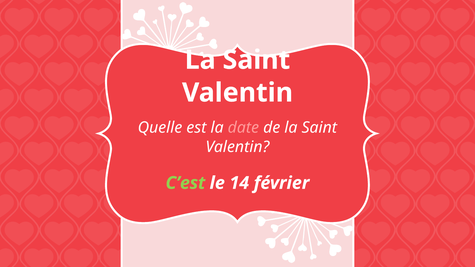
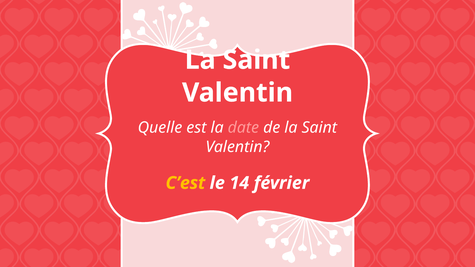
C’est colour: light green -> yellow
